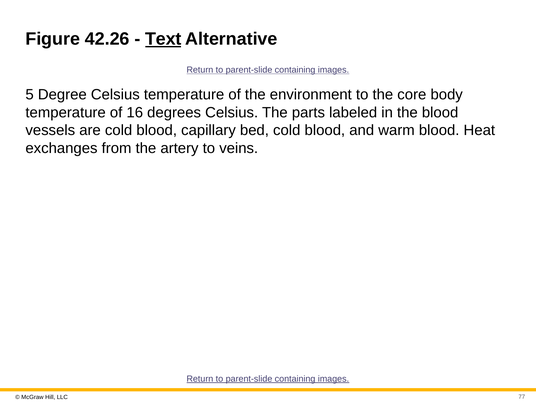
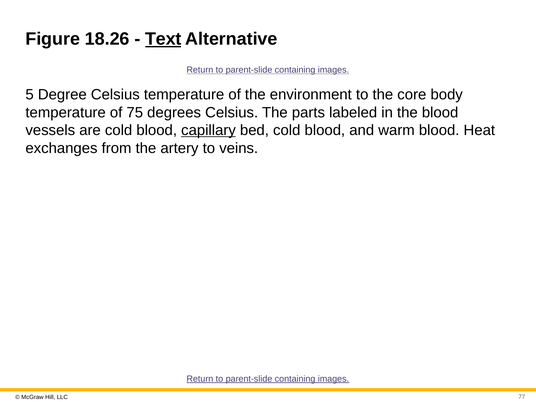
42.26: 42.26 -> 18.26
16: 16 -> 75
capillary underline: none -> present
